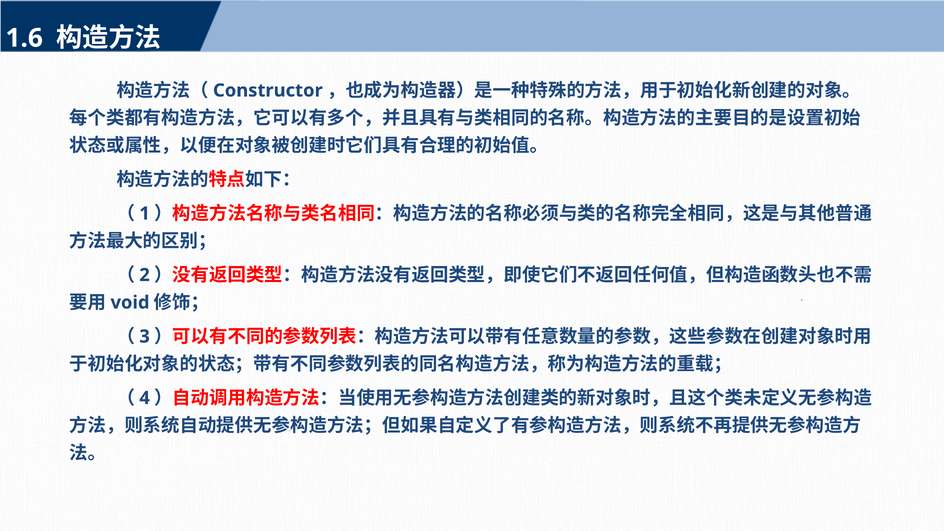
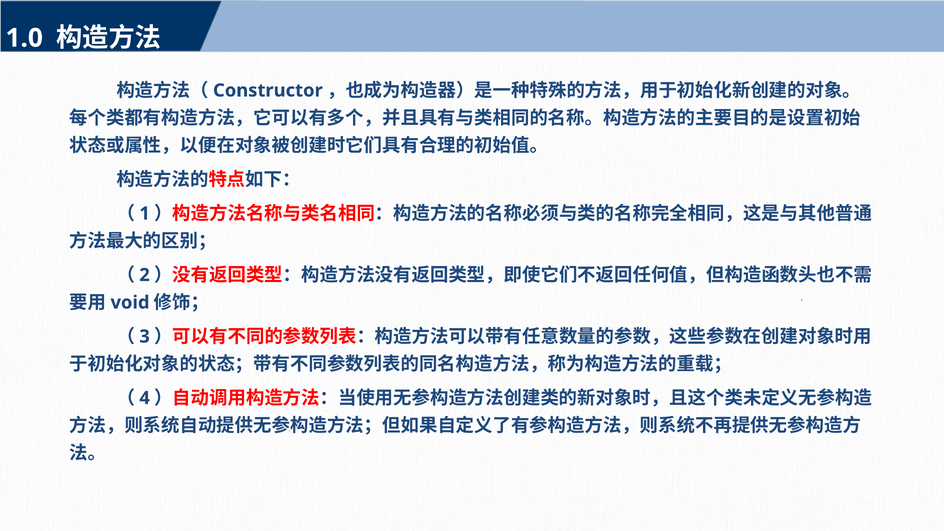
1.6: 1.6 -> 1.0
